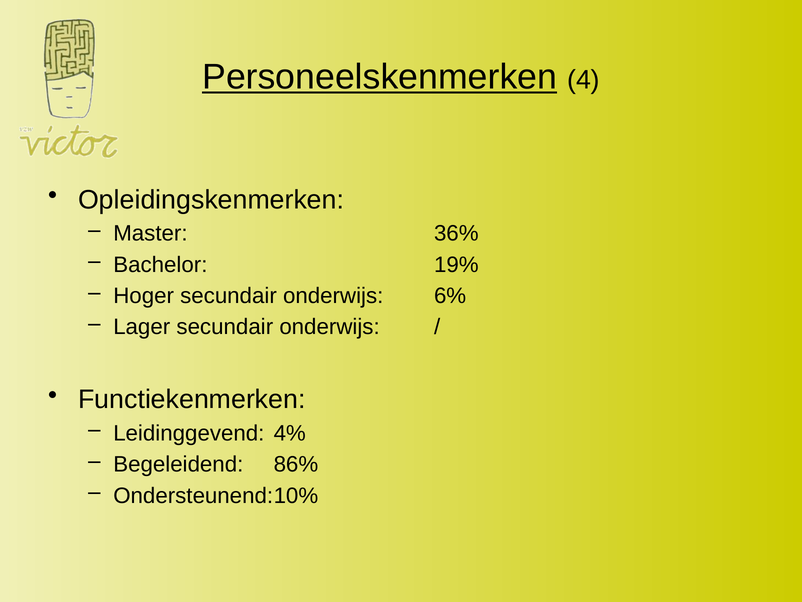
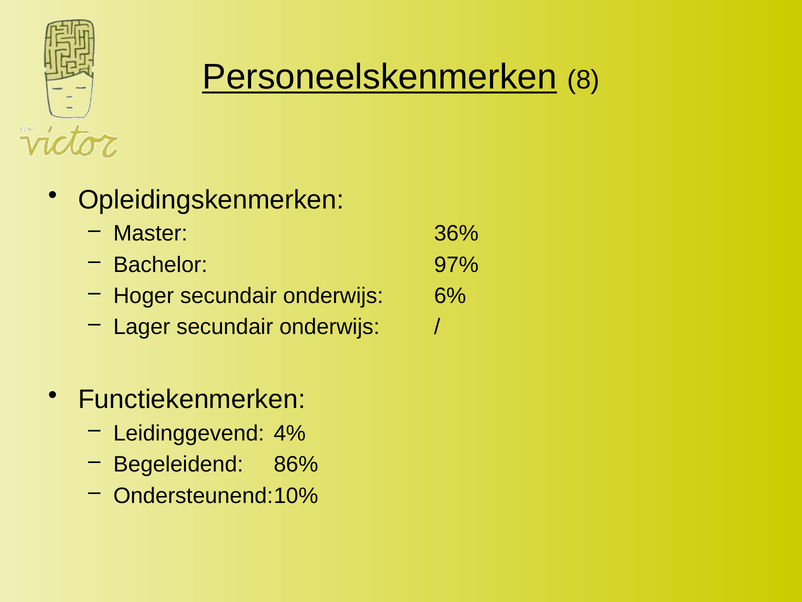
4: 4 -> 8
19%: 19% -> 97%
